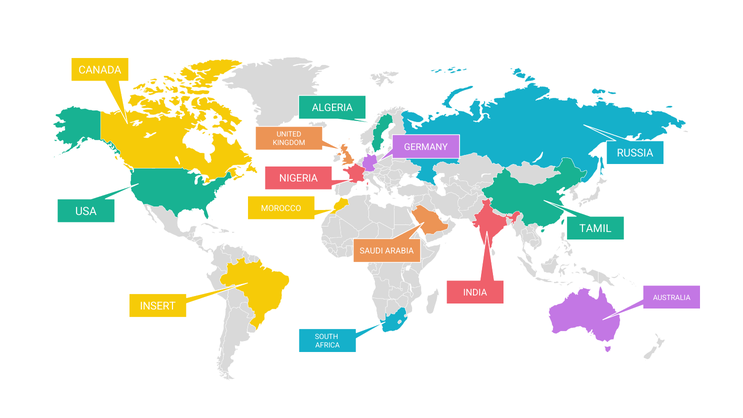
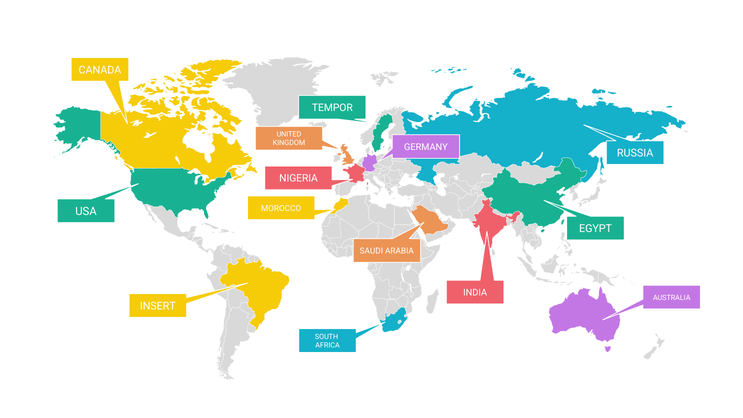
ALGERIA: ALGERIA -> TEMPOR
TAMIL: TAMIL -> EGYPT
